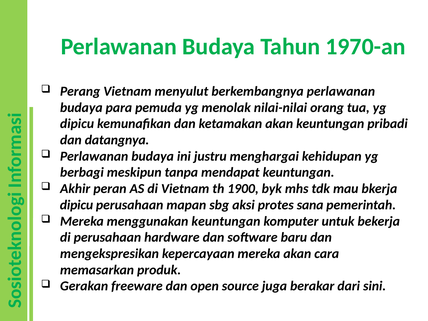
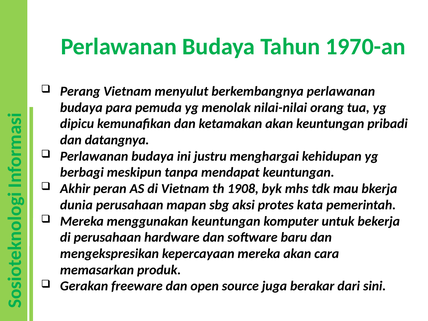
1900: 1900 -> 1908
dipicu at (77, 205): dipicu -> dunia
sana: sana -> kata
